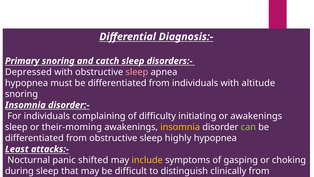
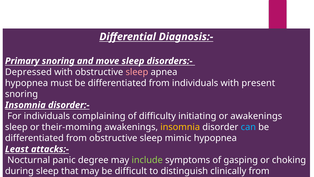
catch: catch -> move
altitude: altitude -> present
can colour: light green -> light blue
highly: highly -> mimic
shifted: shifted -> degree
include colour: yellow -> light green
